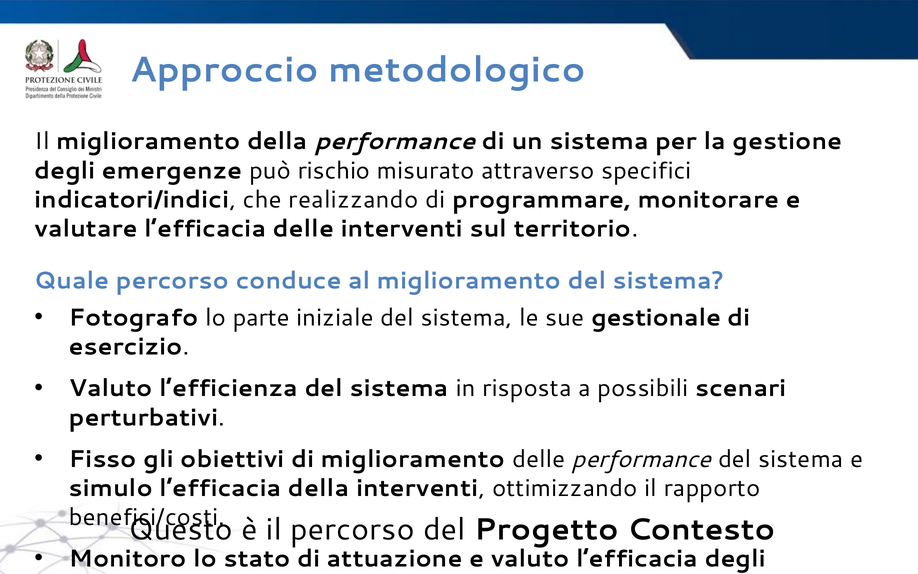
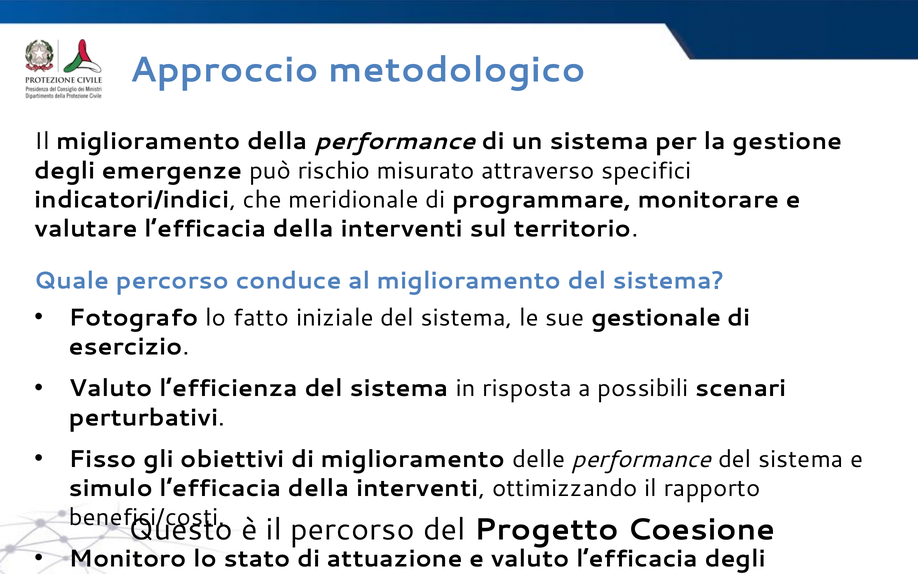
realizzando: realizzando -> meridionale
valutare l’efficacia delle: delle -> della
parte: parte -> fatto
Contesto: Contesto -> Coesione
